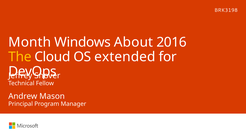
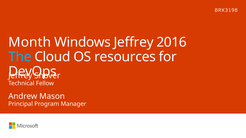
Windows About: About -> Jeffrey
The colour: yellow -> light blue
extended: extended -> resources
